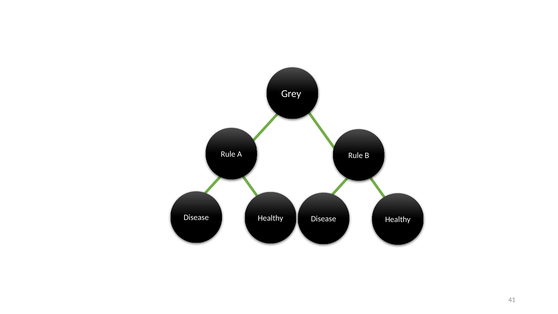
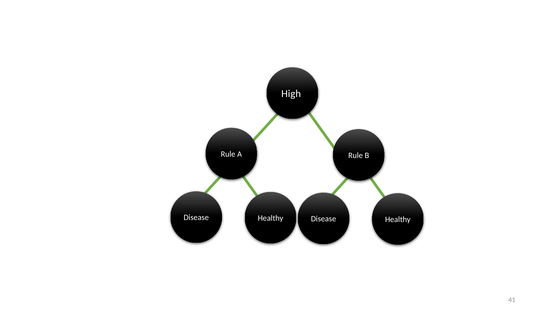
Grey: Grey -> High
